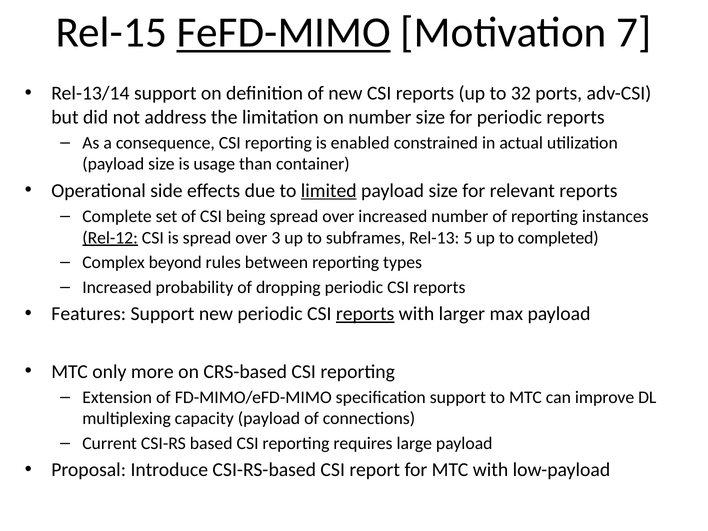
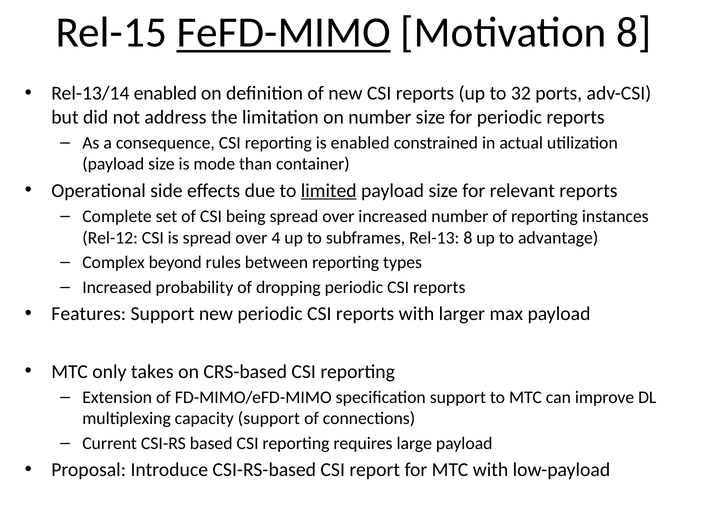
Motivation 7: 7 -> 8
Rel-13/14 support: support -> enabled
usage: usage -> mode
Rel-12 underline: present -> none
3: 3 -> 4
Rel-13 5: 5 -> 8
completed: completed -> advantage
reports at (365, 314) underline: present -> none
more: more -> takes
capacity payload: payload -> support
